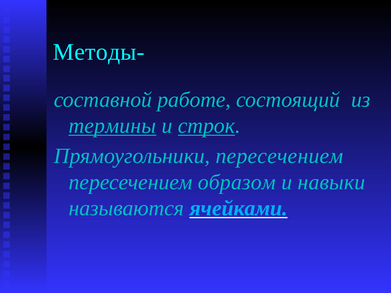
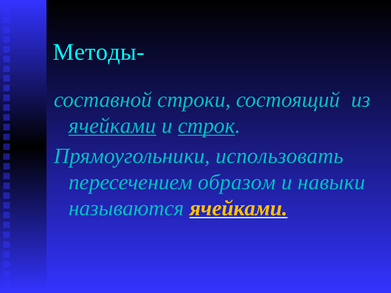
работе: работе -> строки
термины at (112, 126): термины -> ячейками
Прямоугольники пересечением: пересечением -> использовать
ячейками at (239, 208) colour: light blue -> yellow
